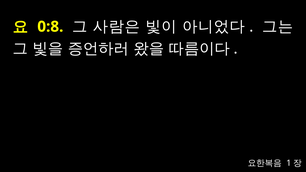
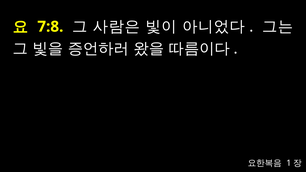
0:8: 0:8 -> 7:8
